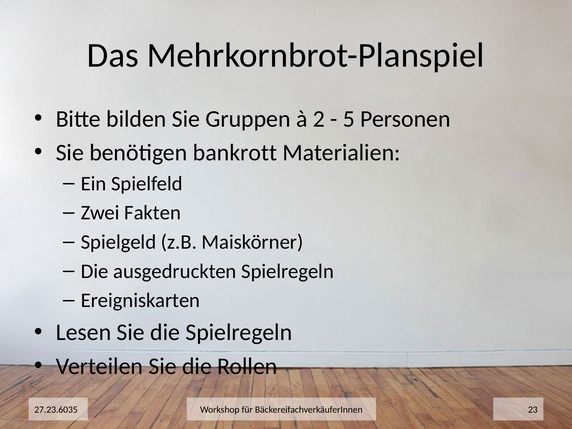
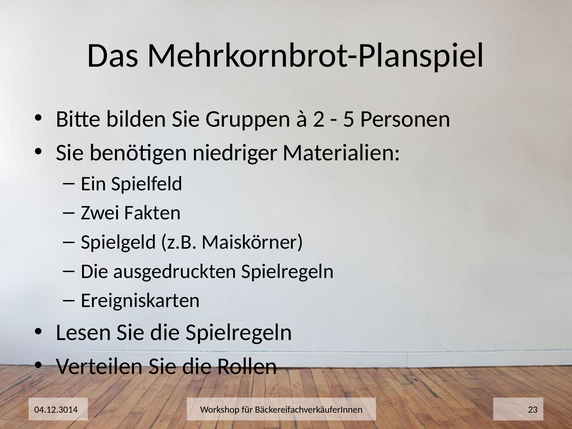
bankrott: bankrott -> niedriger
27.23.6035: 27.23.6035 -> 04.12.3014
